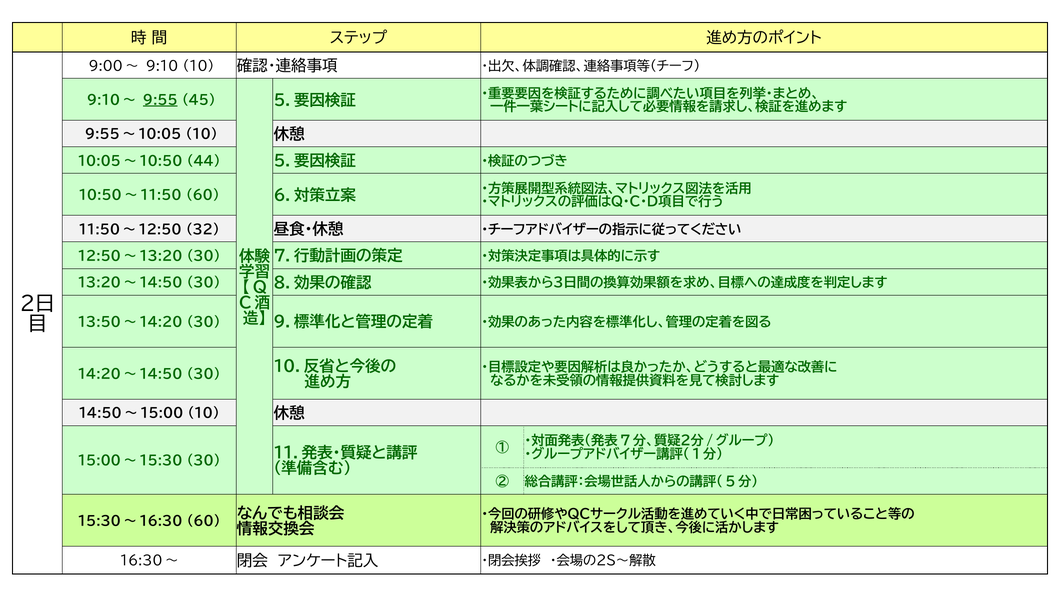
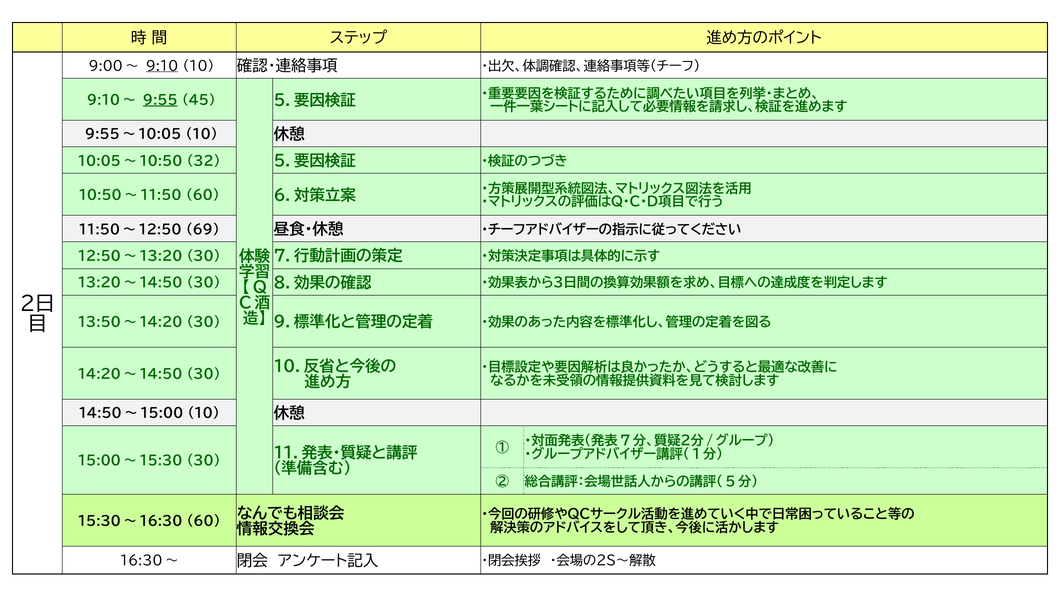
9:10 underline: none -> present
44: 44 -> 32
32: 32 -> 69
